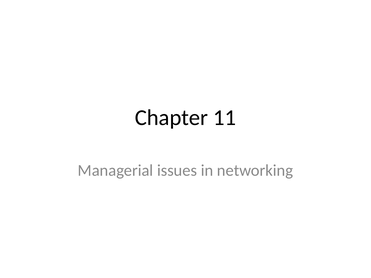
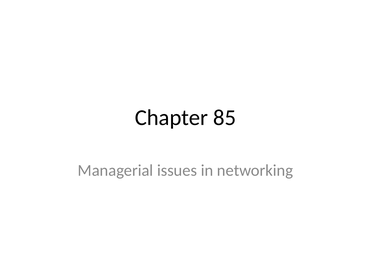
11: 11 -> 85
